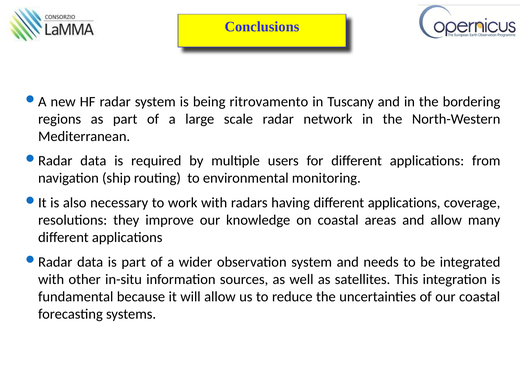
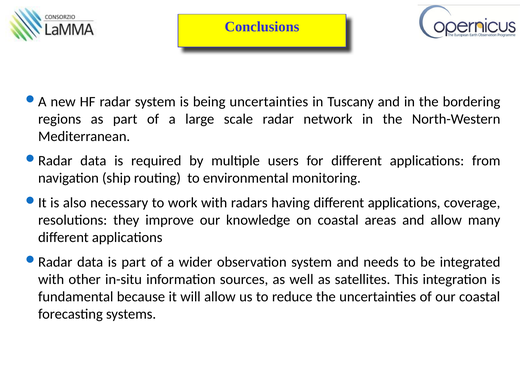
being ritrovamento: ritrovamento -> uncertainties
